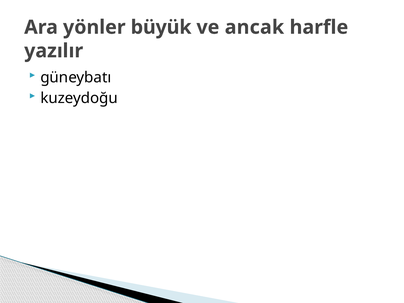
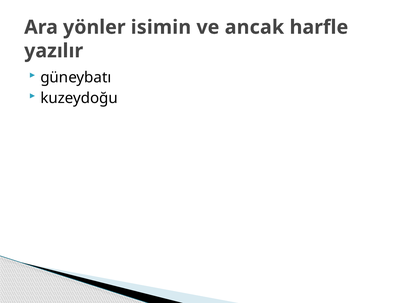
büyük: büyük -> isimin
